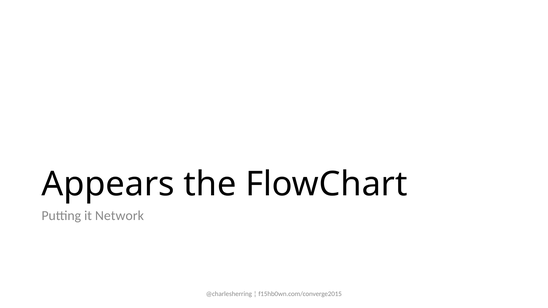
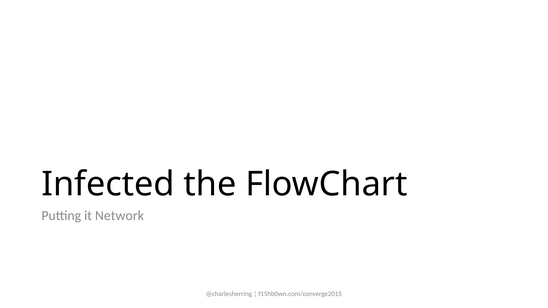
Appears: Appears -> Infected
